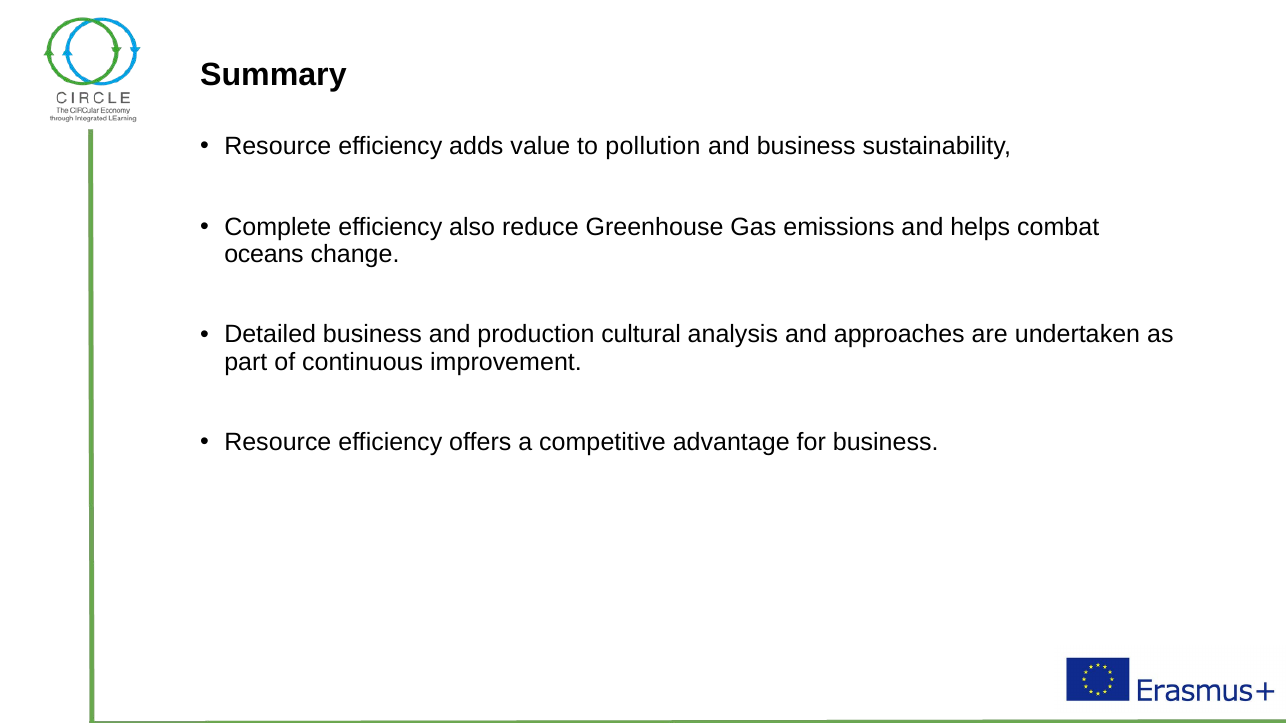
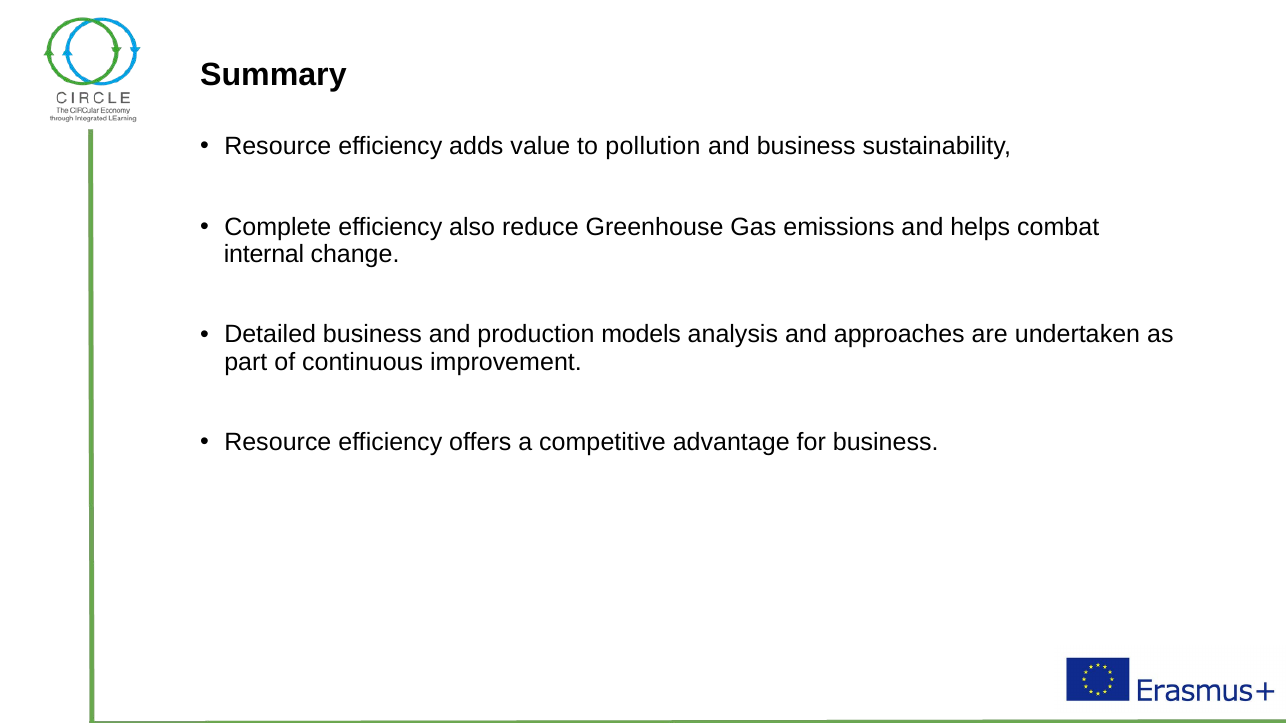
oceans: oceans -> internal
cultural: cultural -> models
